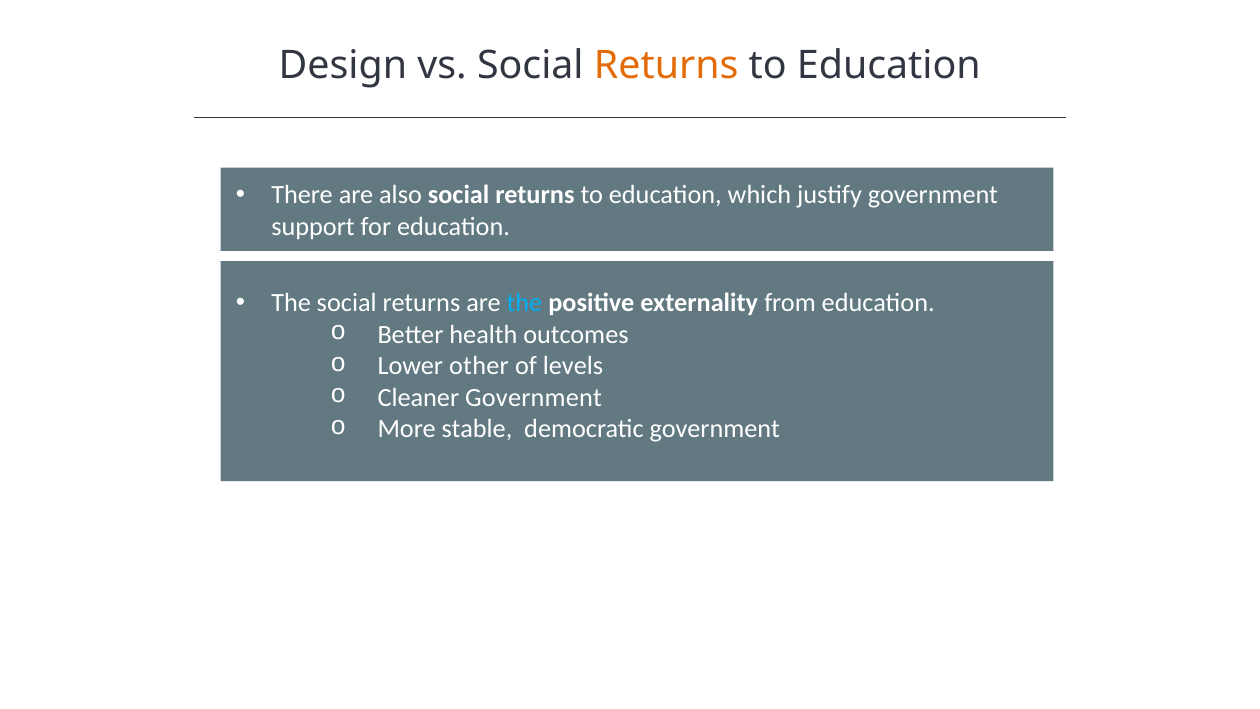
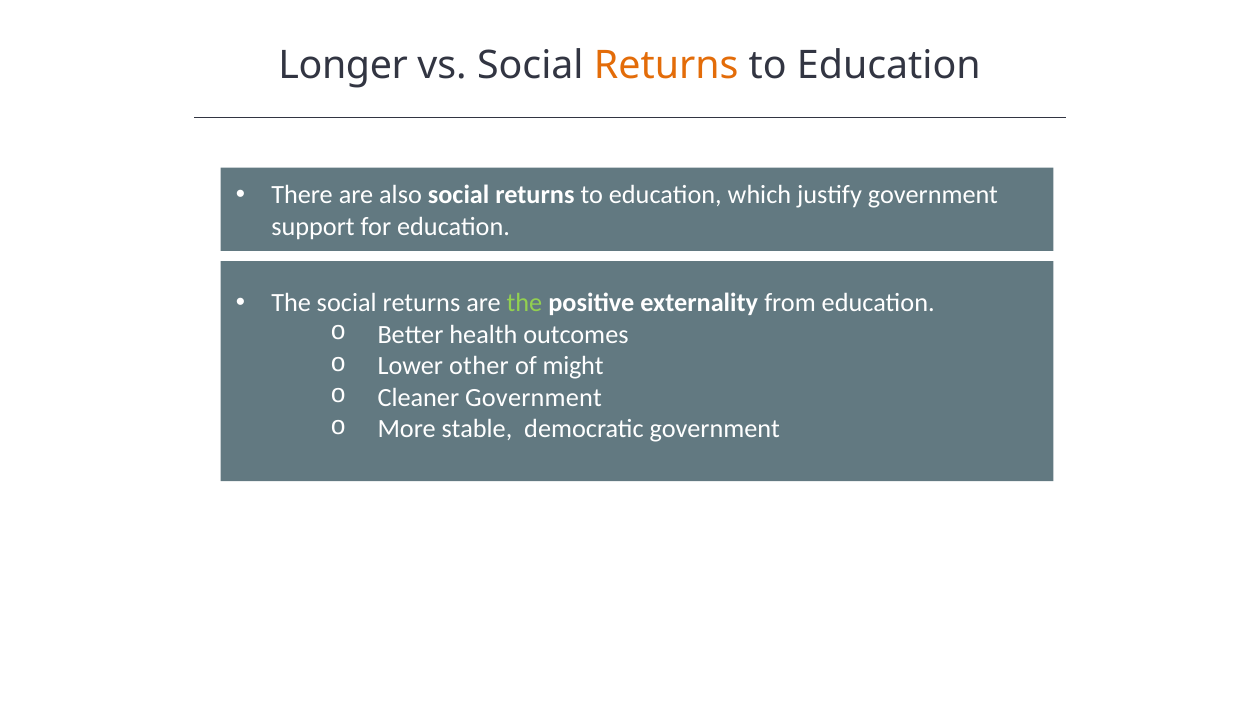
Design: Design -> Longer
the at (524, 303) colour: light blue -> light green
levels: levels -> might
